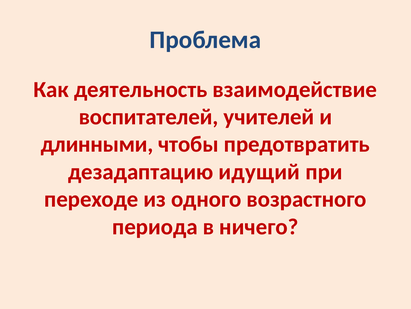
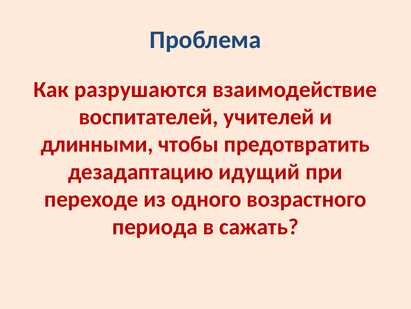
деятельность: деятельность -> разрушаются
ничего: ничего -> сажать
